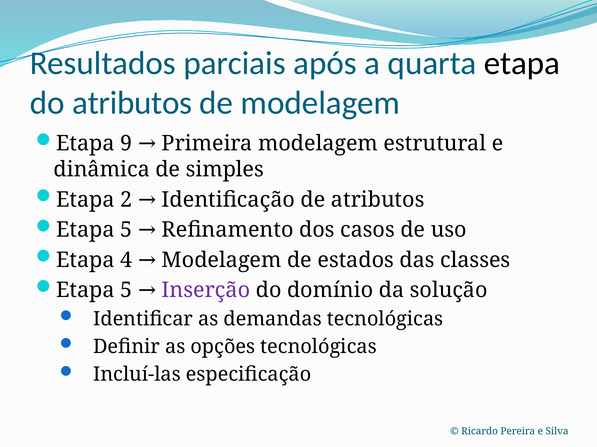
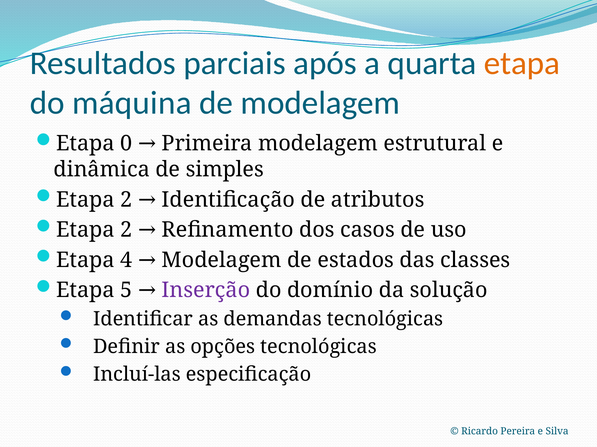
etapa at (522, 63) colour: black -> orange
do atributos: atributos -> máquina
9: 9 -> 0
5 at (126, 230): 5 -> 2
